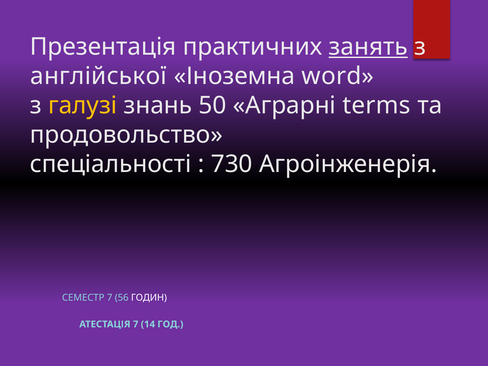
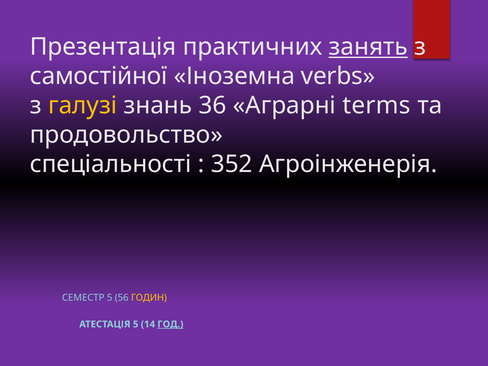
англійської: англійської -> самостійної
word: word -> verbs
50: 50 -> 36
730: 730 -> 352
СЕМЕСТР 7: 7 -> 5
ГОДИН colour: white -> yellow
АТЕСТАЦІЯ 7: 7 -> 5
ГОД underline: none -> present
